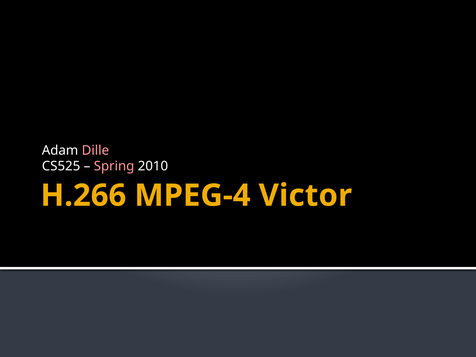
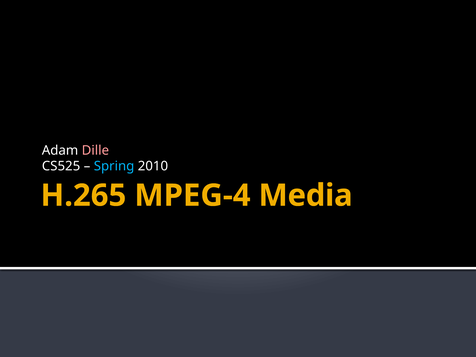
Spring colour: pink -> light blue
H.266: H.266 -> H.265
Victor: Victor -> Media
